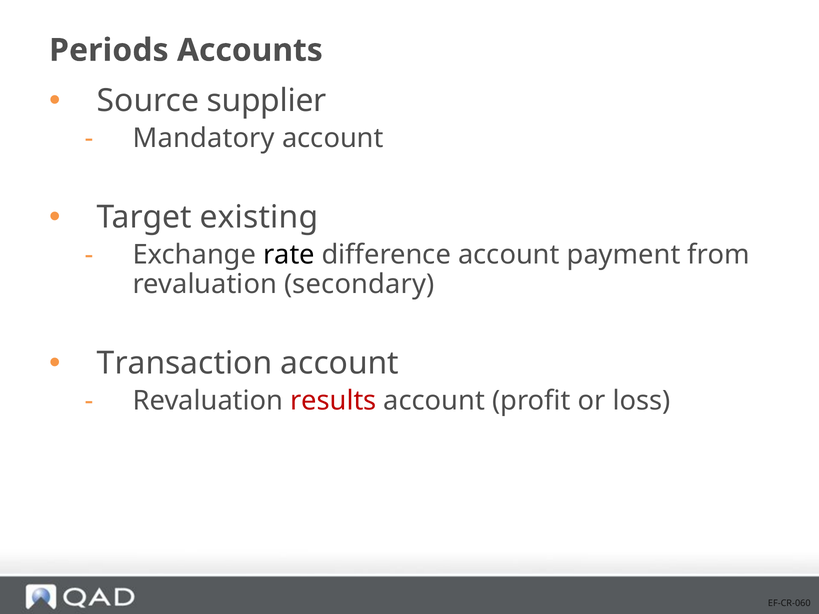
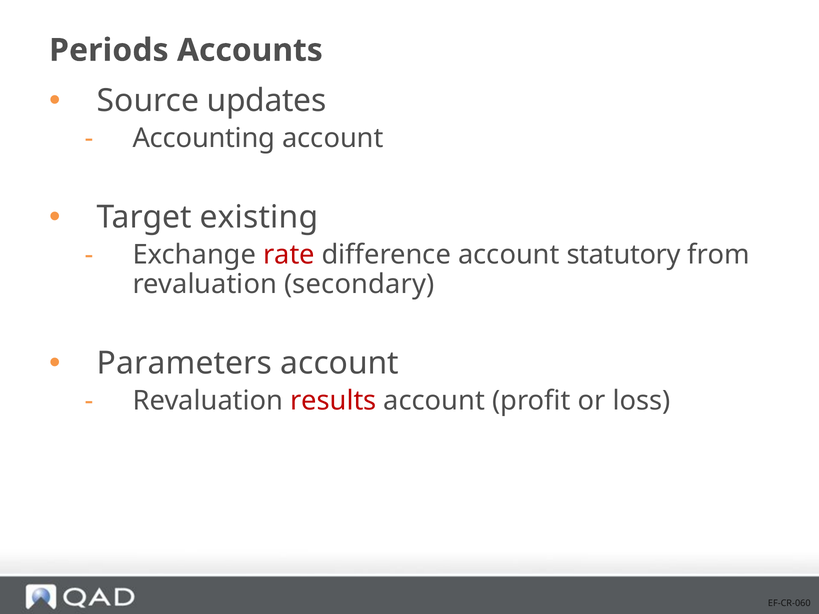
supplier: supplier -> updates
Mandatory: Mandatory -> Accounting
rate colour: black -> red
payment: payment -> statutory
Transaction: Transaction -> Parameters
